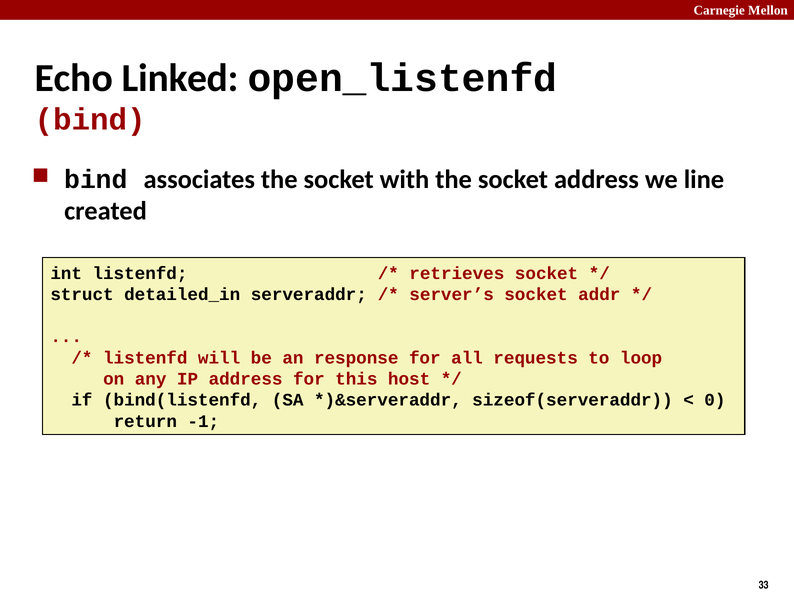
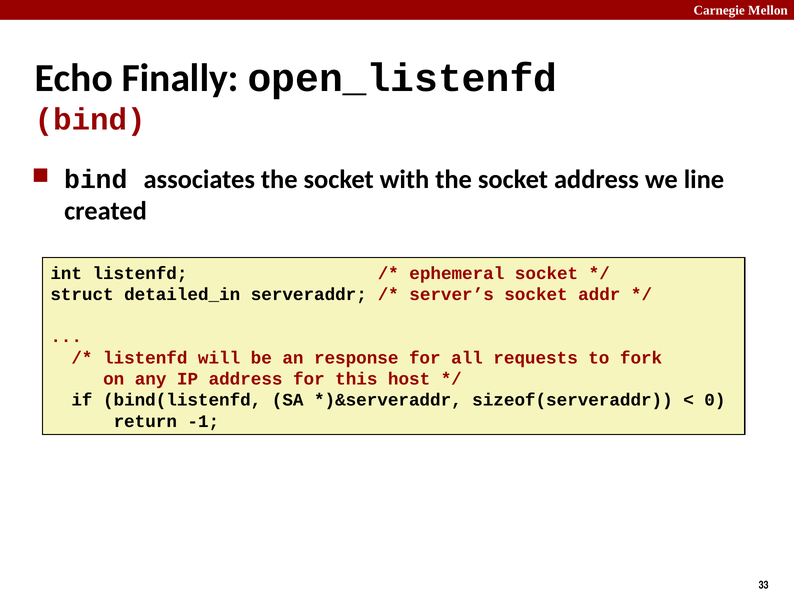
Linked: Linked -> Finally
retrieves: retrieves -> ephemeral
loop: loop -> fork
